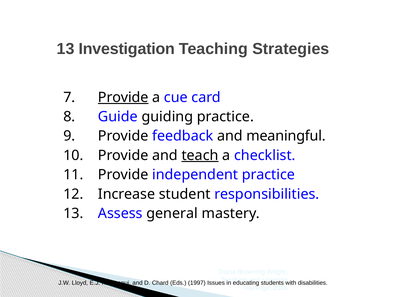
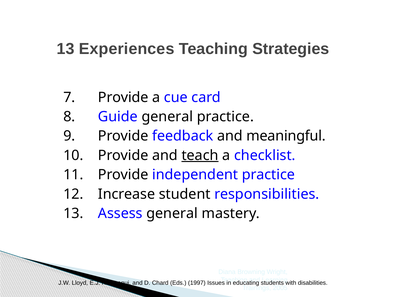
Investigation: Investigation -> Experiences
Provide at (123, 97) underline: present -> none
Guide guiding: guiding -> general
